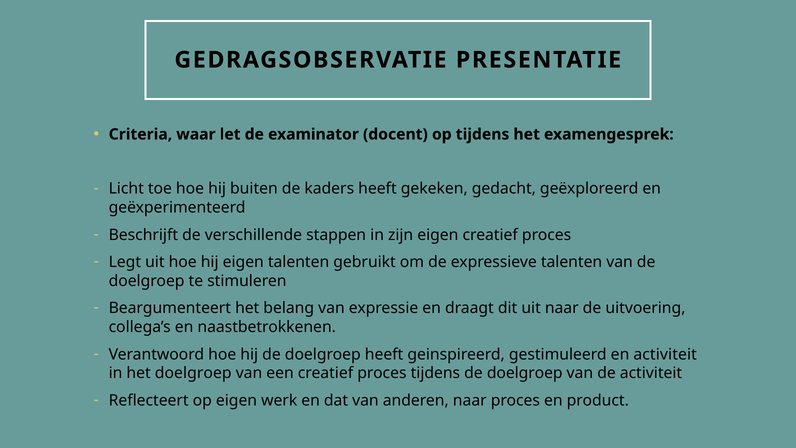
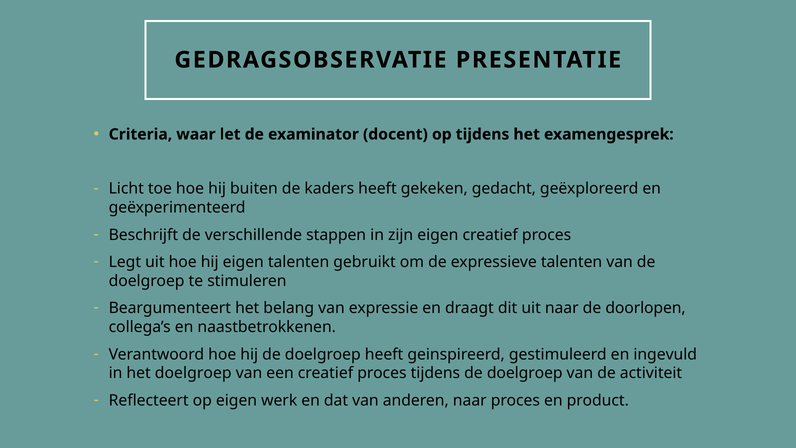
uitvoering: uitvoering -> doorlopen
en activiteit: activiteit -> ingevuld
